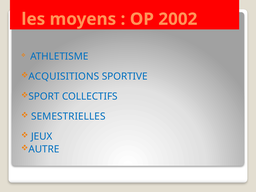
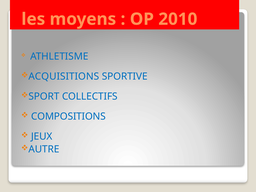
2002: 2002 -> 2010
SEMESTRIELLES: SEMESTRIELLES -> COMPOSITIONS
